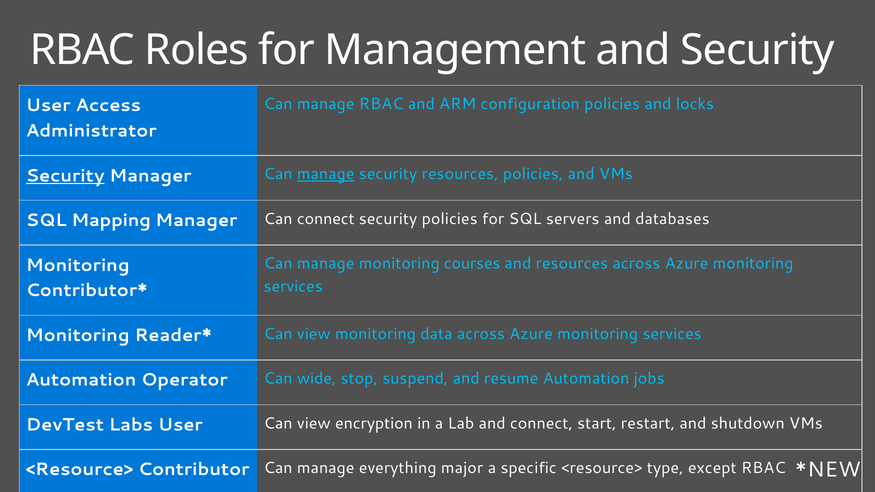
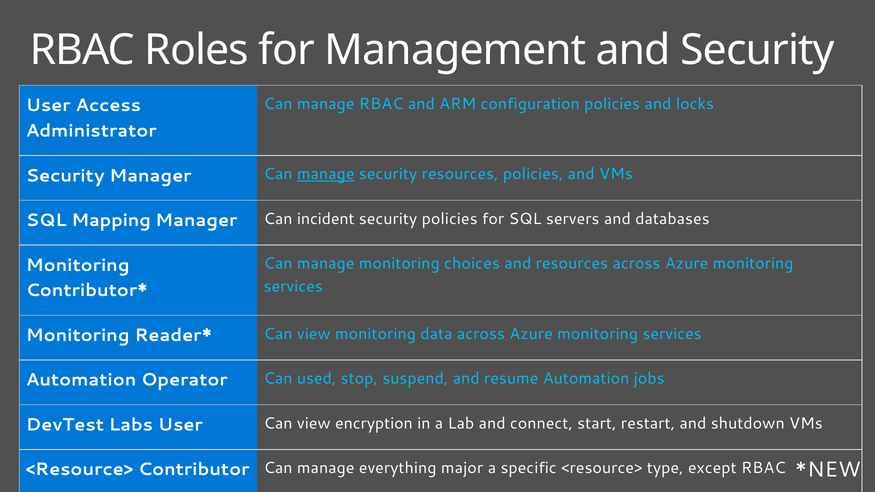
Security at (65, 176) underline: present -> none
Can connect: connect -> incident
courses: courses -> choices
wide: wide -> used
